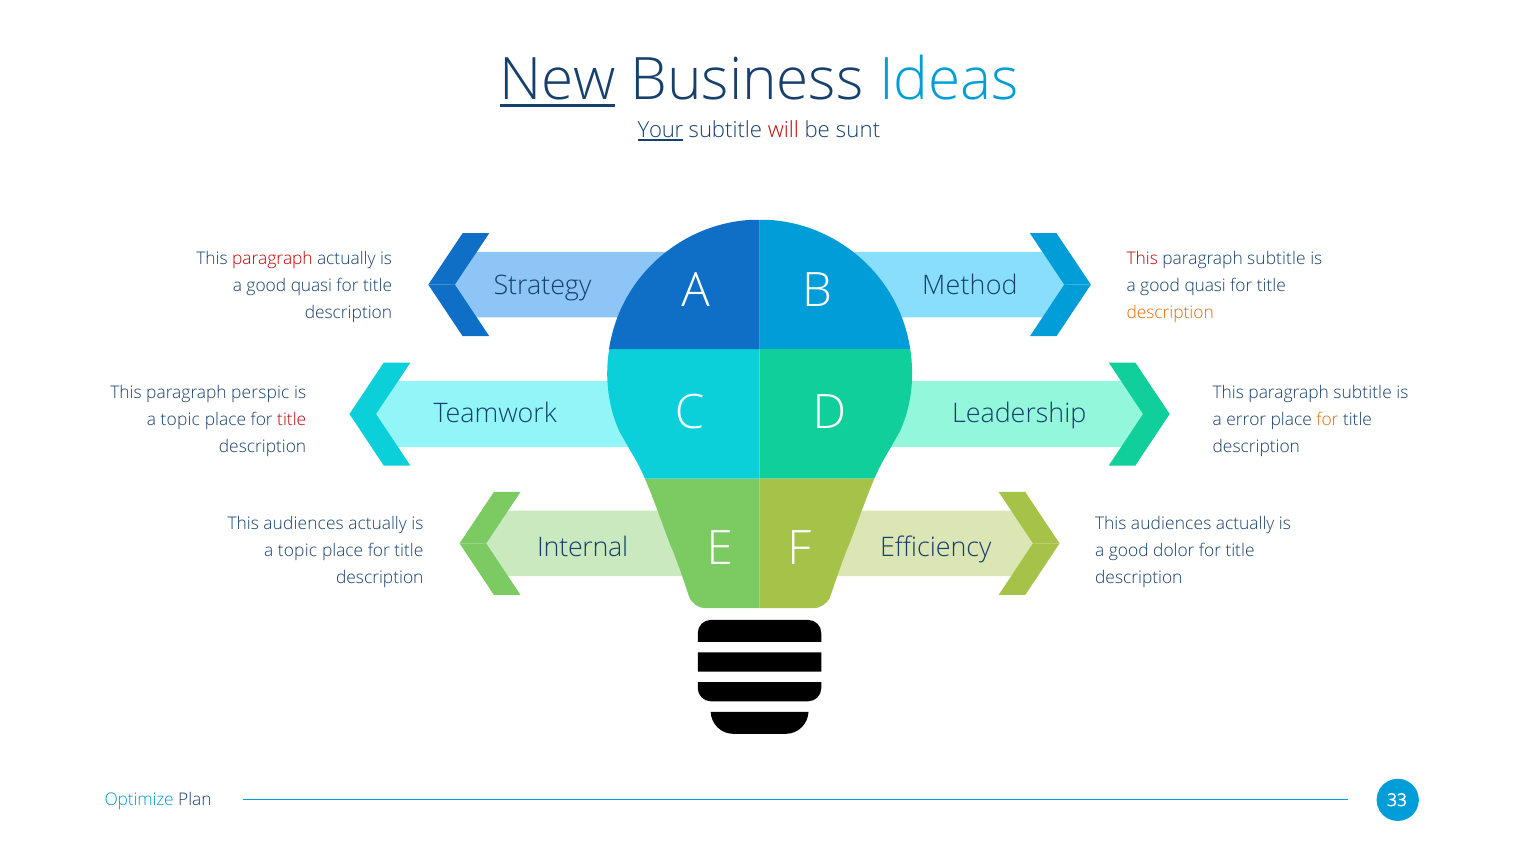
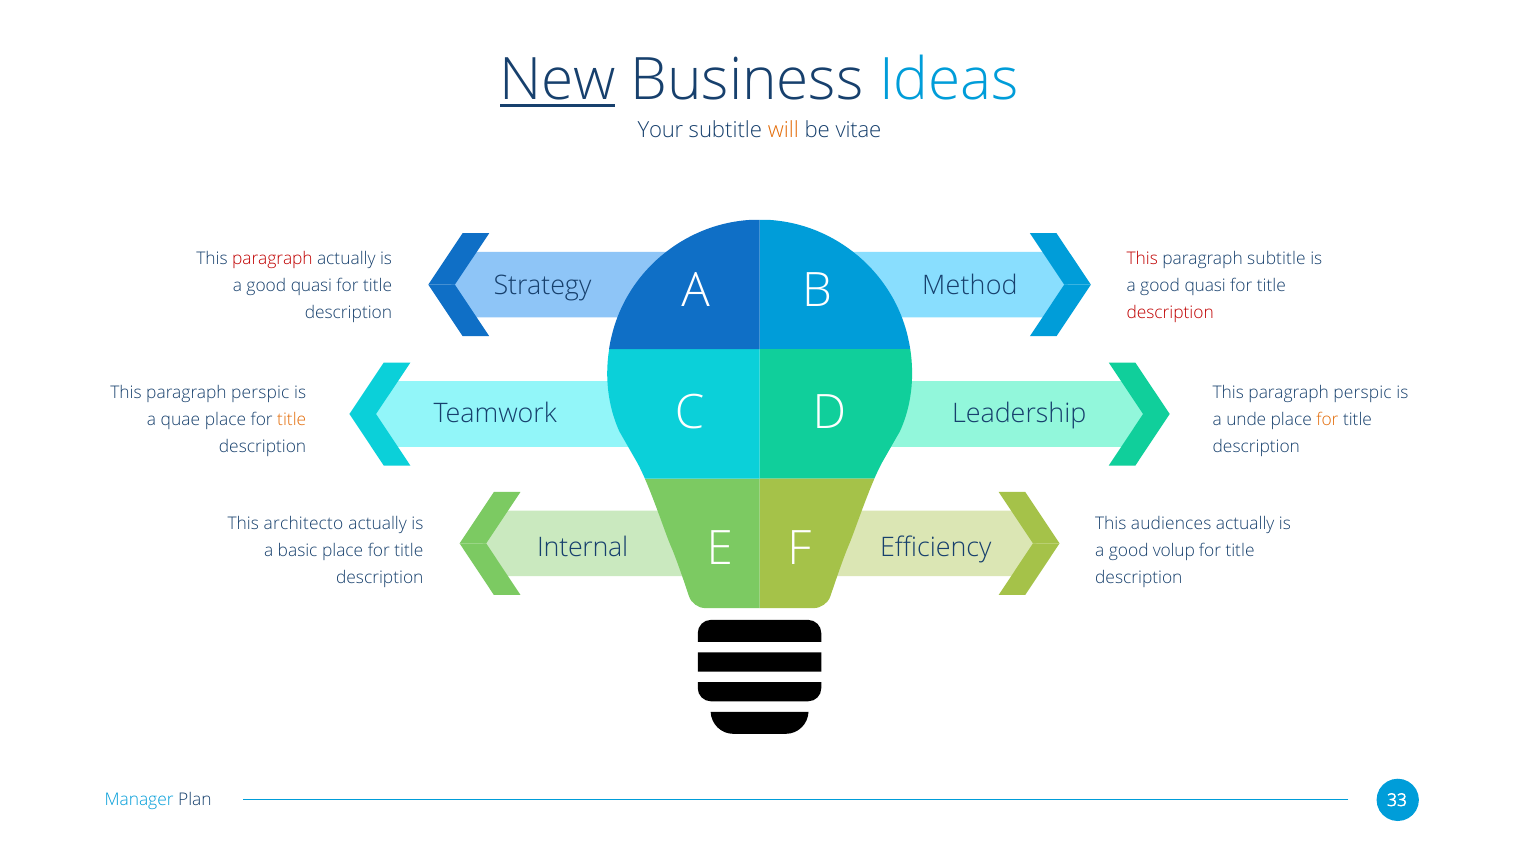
Your underline: present -> none
will colour: red -> orange
sunt: sunt -> vitae
description at (1170, 313) colour: orange -> red
subtitle at (1363, 393): subtitle -> perspic
topic at (180, 420): topic -> quae
title at (292, 420) colour: red -> orange
error: error -> unde
audiences at (304, 524): audiences -> architecto
topic at (298, 551): topic -> basic
dolor: dolor -> volup
Optimize: Optimize -> Manager
